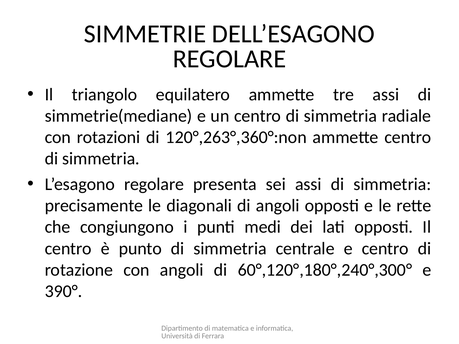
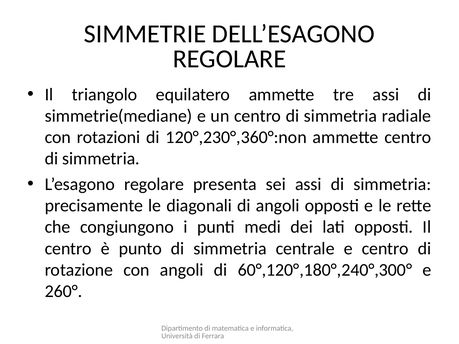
120°,263°,360°:non: 120°,263°,360°:non -> 120°,230°,360°:non
390°: 390° -> 260°
